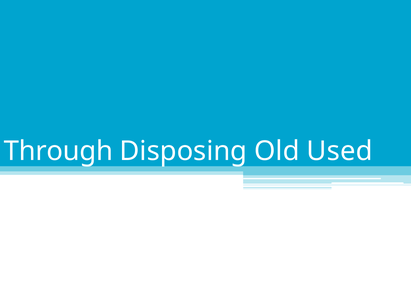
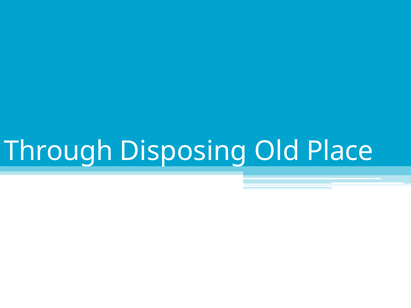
Used: Used -> Place
